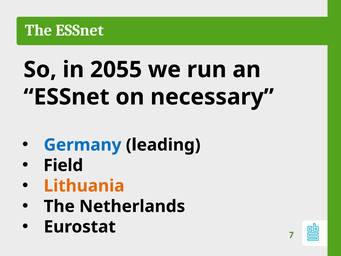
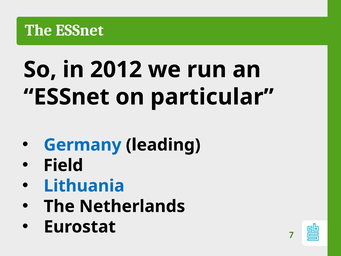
2055: 2055 -> 2012
necessary: necessary -> particular
Lithuania colour: orange -> blue
